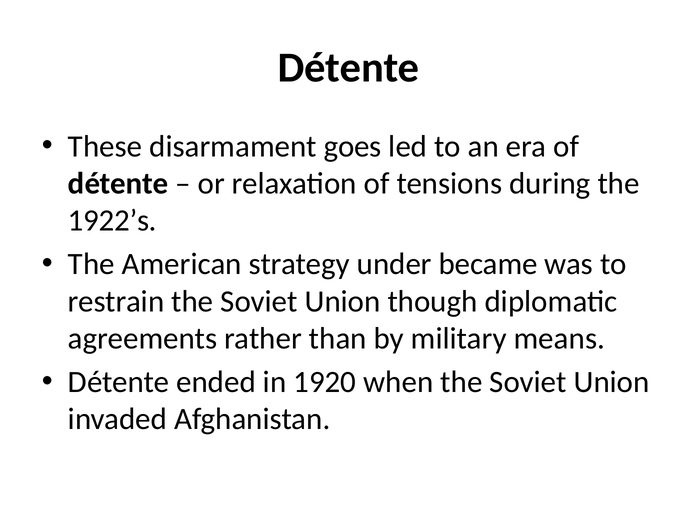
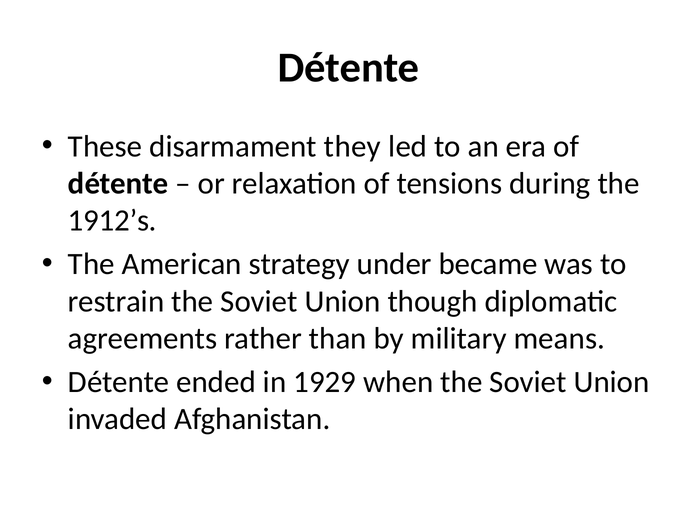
goes: goes -> they
1922’s: 1922’s -> 1912’s
1920: 1920 -> 1929
